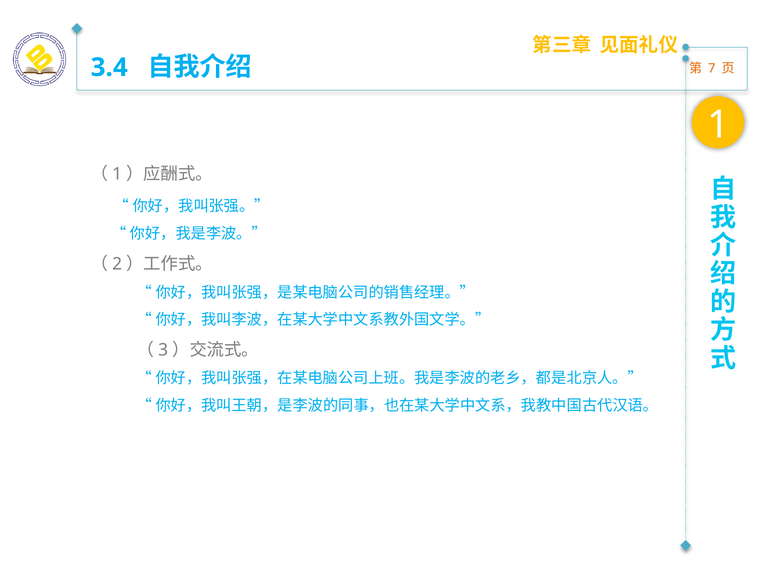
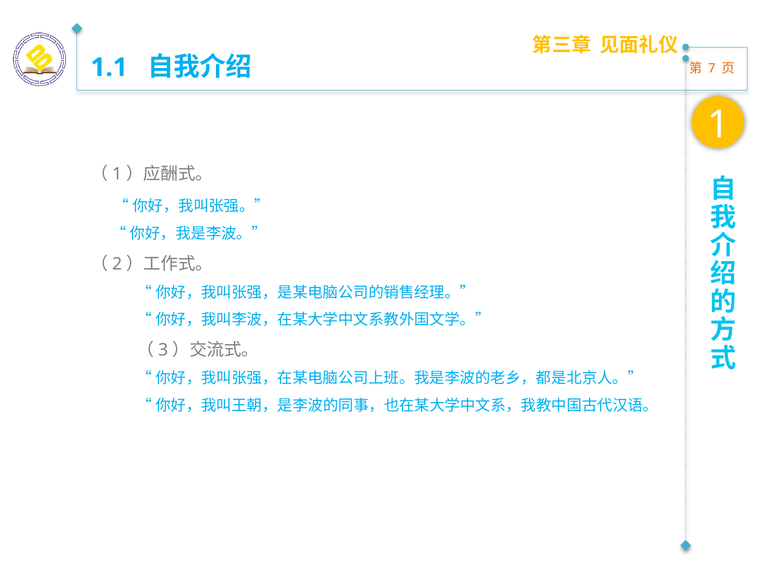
3.4: 3.4 -> 1.1
